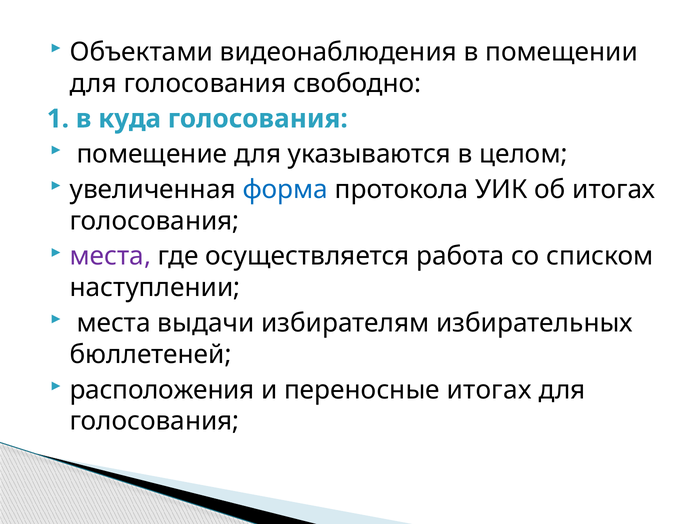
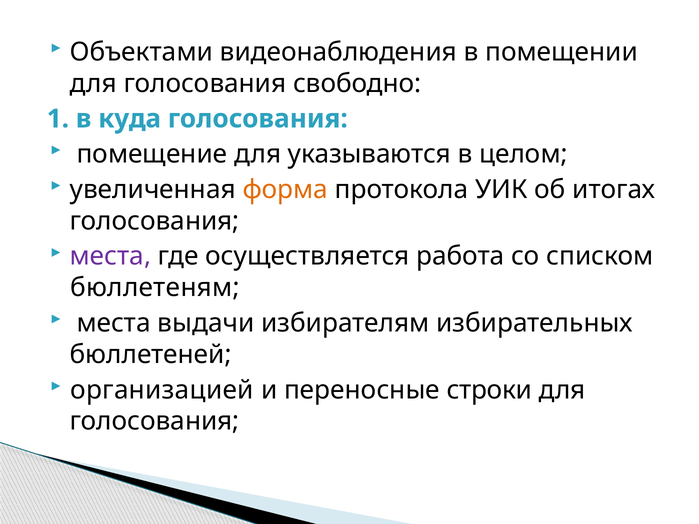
форма colour: blue -> orange
наступлении: наступлении -> бюллетеням
расположения: расположения -> организацией
переносные итогах: итогах -> строки
